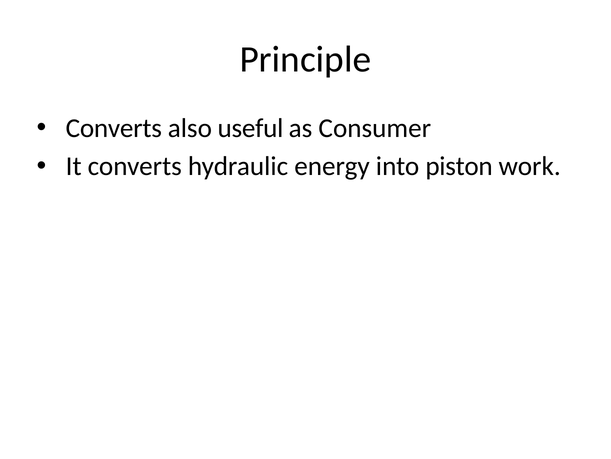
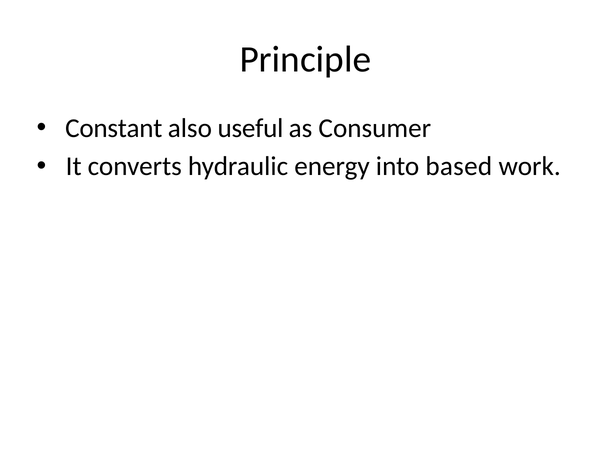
Converts at (114, 128): Converts -> Constant
piston: piston -> based
